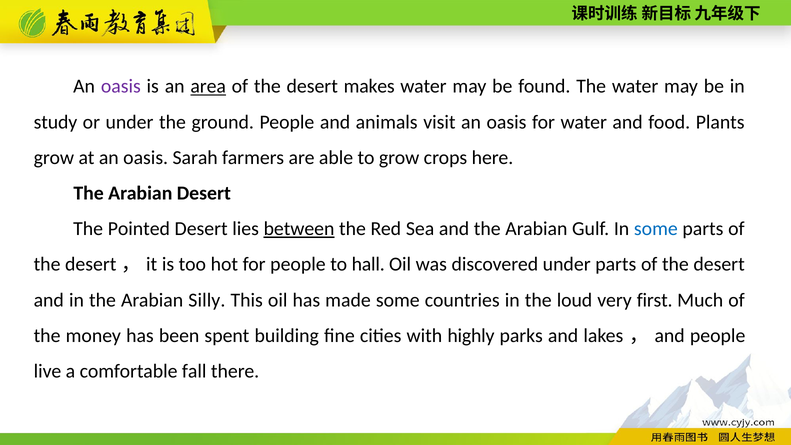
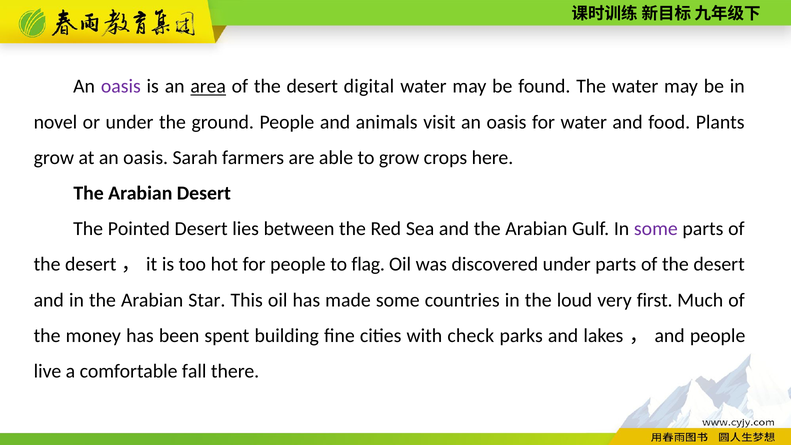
makes: makes -> digital
study: study -> novel
between underline: present -> none
some at (656, 229) colour: blue -> purple
hall: hall -> flag
Silly: Silly -> Star
highly: highly -> check
